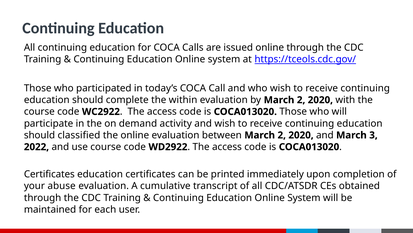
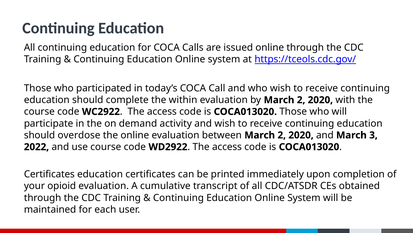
classified: classified -> overdose
abuse: abuse -> opioid
